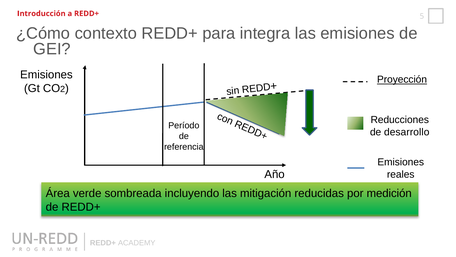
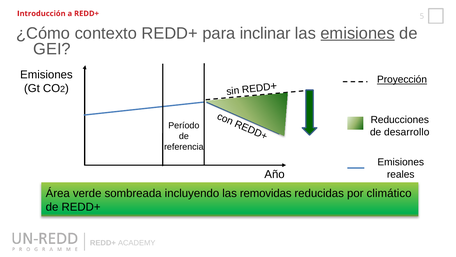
integra: integra -> inclinar
emisiones at (358, 33) underline: none -> present
mitigación: mitigación -> removidas
medición: medición -> climático
